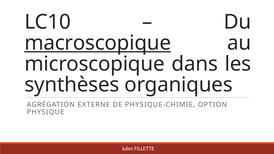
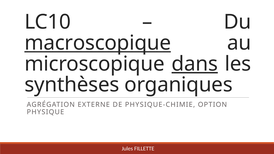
dans underline: none -> present
